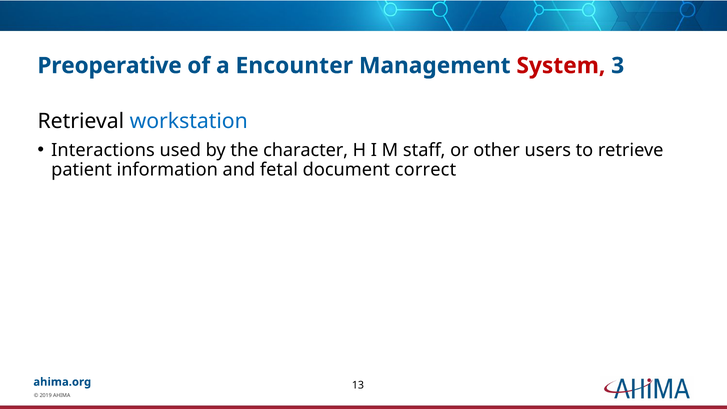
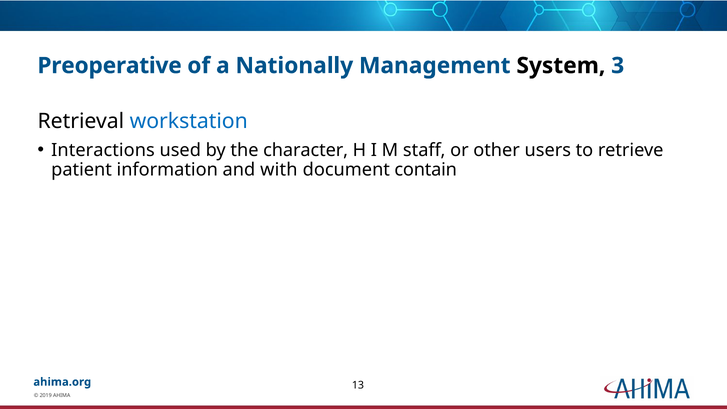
Encounter: Encounter -> Nationally
System colour: red -> black
fetal: fetal -> with
correct: correct -> contain
